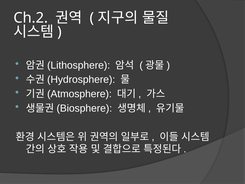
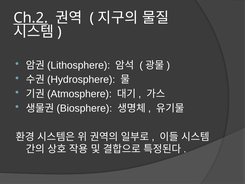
Ch.2 underline: none -> present
